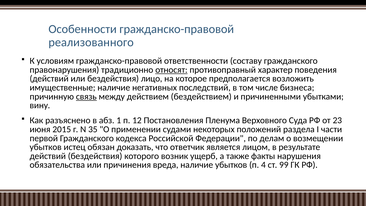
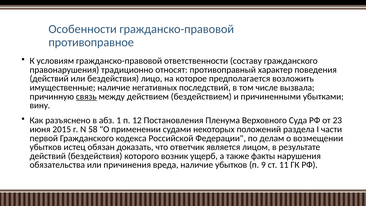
реализованного: реализованного -> противоправное
относят underline: present -> none
бизнеса: бизнеса -> вызвала
35: 35 -> 58
4: 4 -> 9
99: 99 -> 11
